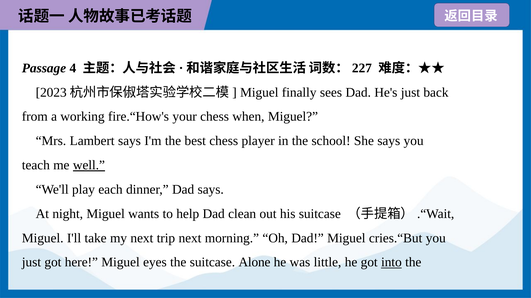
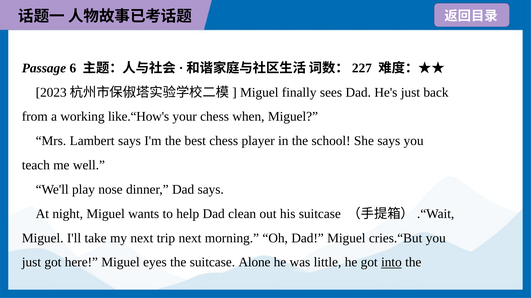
4: 4 -> 6
fire.“How's: fire.“How's -> like.“How's
well underline: present -> none
each: each -> nose
